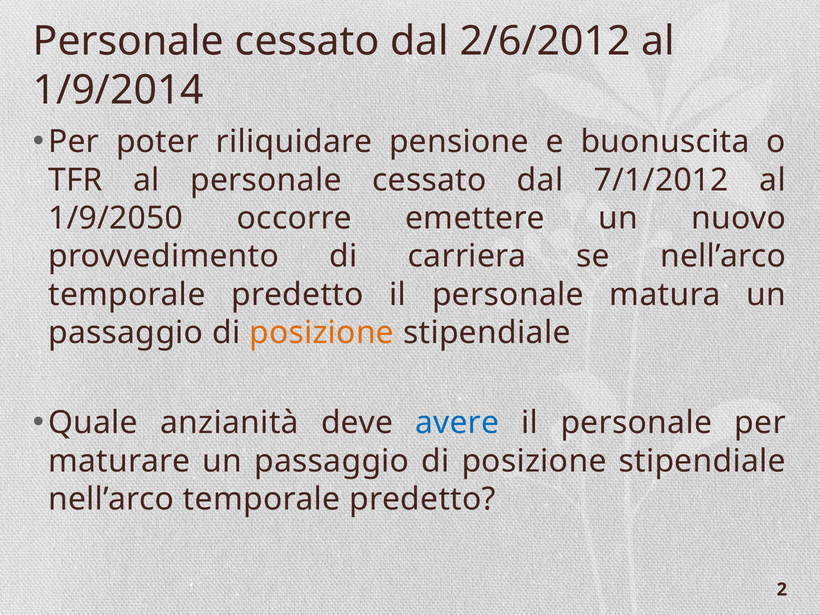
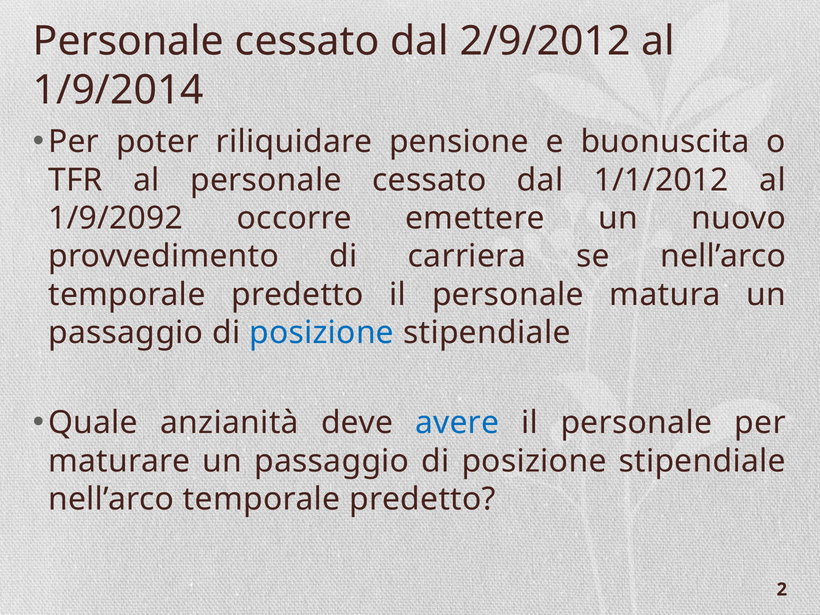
2/6/2012: 2/6/2012 -> 2/9/2012
7/1/2012: 7/1/2012 -> 1/1/2012
1/9/2050: 1/9/2050 -> 1/9/2092
posizione at (322, 333) colour: orange -> blue
